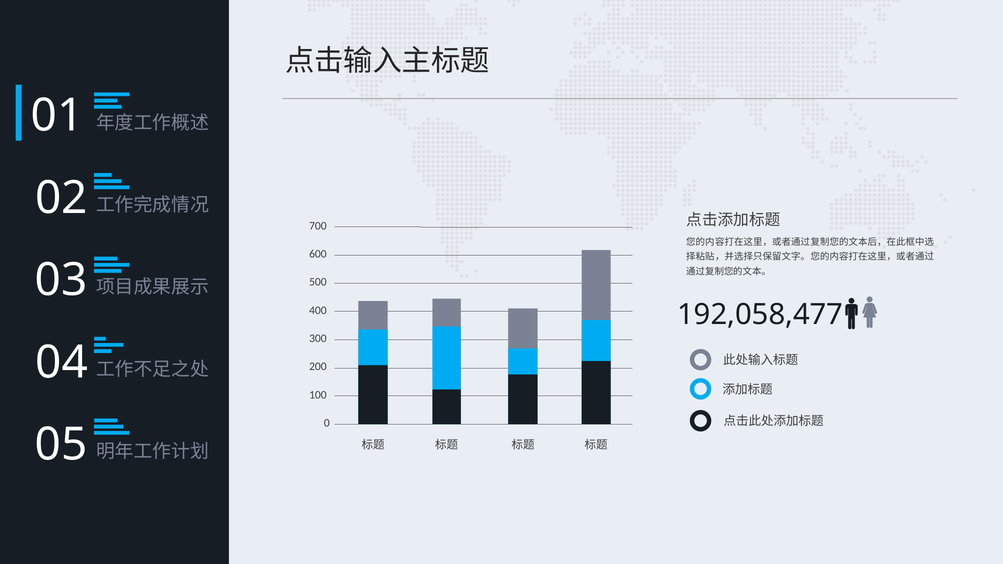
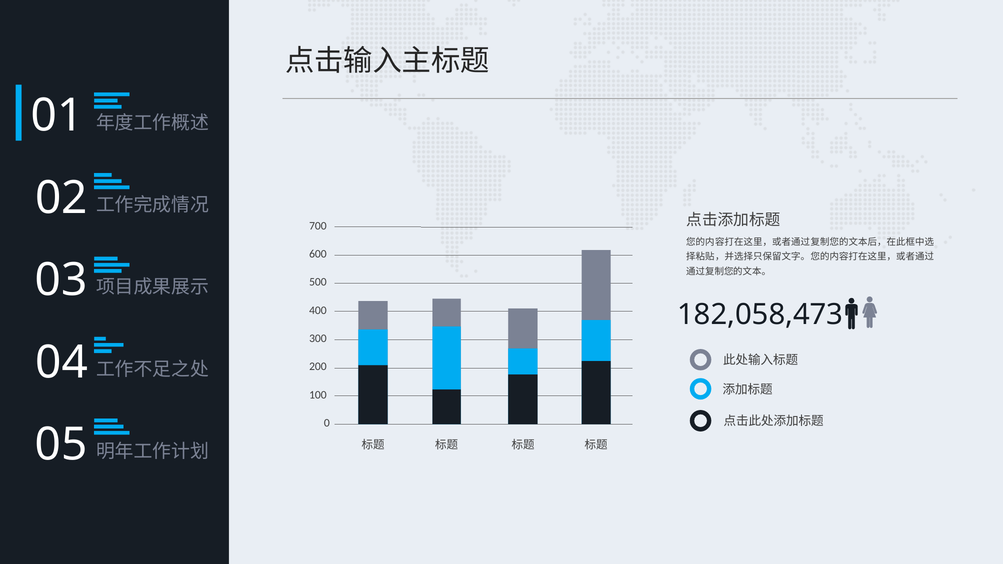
192,058,477: 192,058,477 -> 182,058,473
